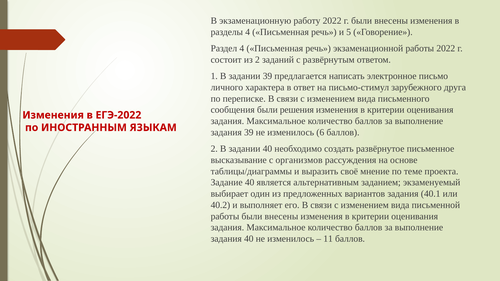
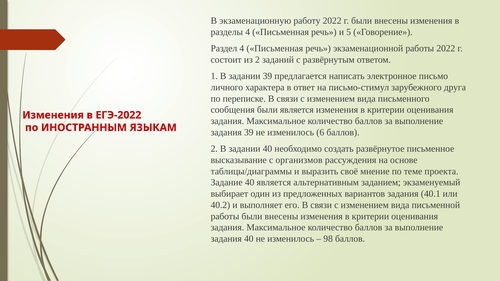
были решения: решения -> является
11: 11 -> 98
